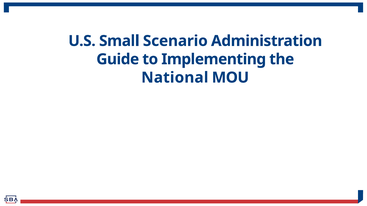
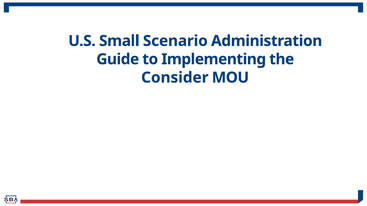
National: National -> Consider
